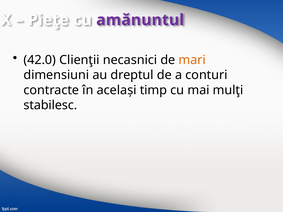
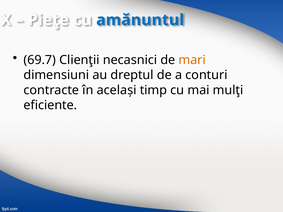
amănuntul colour: purple -> blue
42.0: 42.0 -> 69.7
stabilesc: stabilesc -> eficiente
